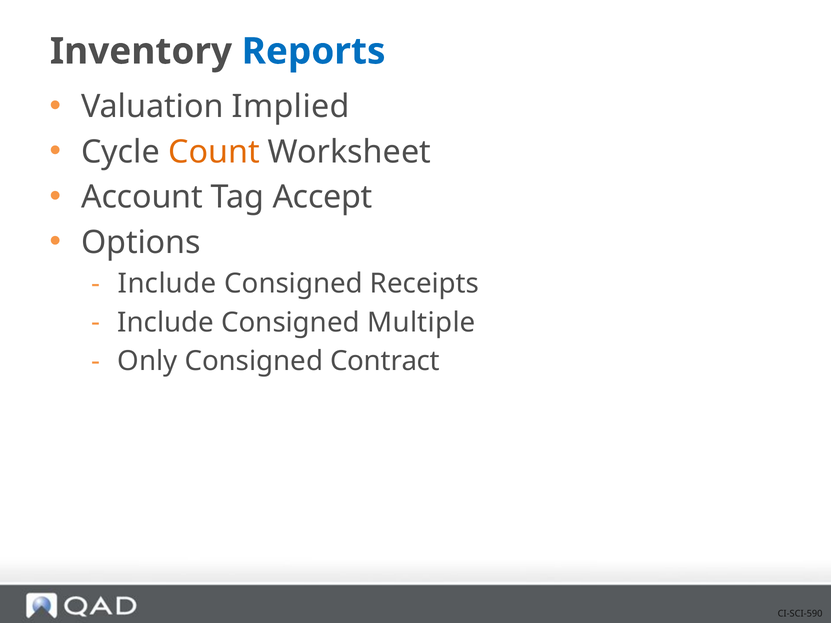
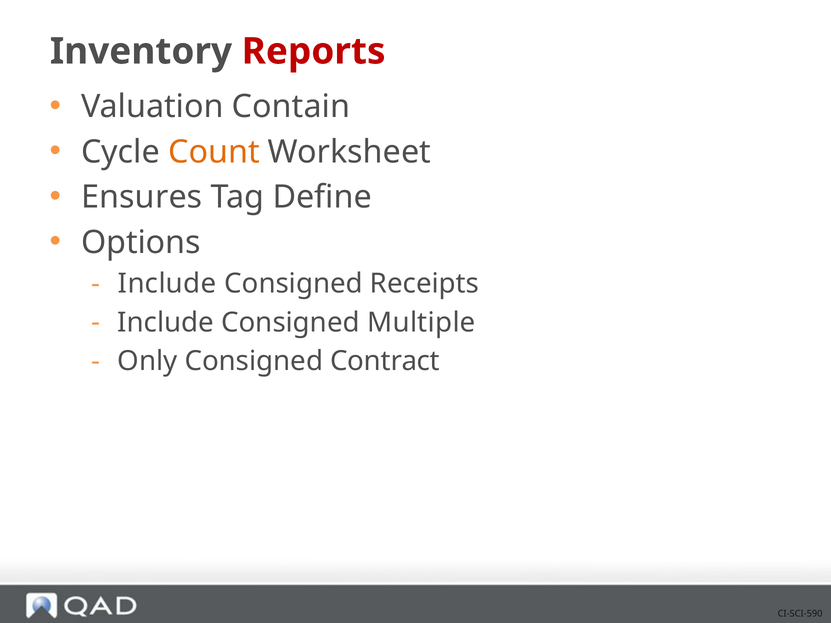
Reports colour: blue -> red
Implied: Implied -> Contain
Account: Account -> Ensures
Accept: Accept -> Define
